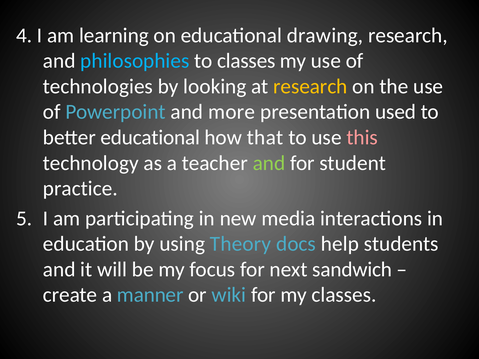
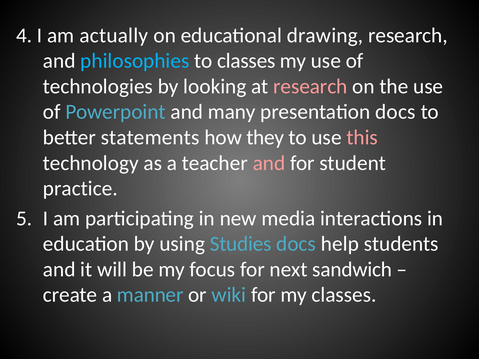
learning: learning -> actually
research at (310, 86) colour: yellow -> pink
more: more -> many
presentation used: used -> docs
better educational: educational -> statements
that: that -> they
and at (269, 163) colour: light green -> pink
Theory: Theory -> Studies
